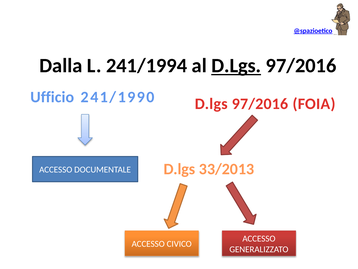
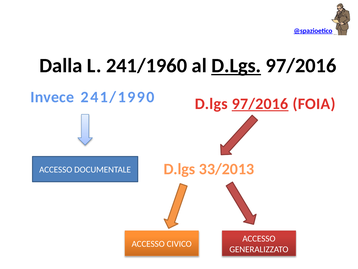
241/1994: 241/1994 -> 241/1960
Ufficio: Ufficio -> Invece
97/2016 at (260, 104) underline: none -> present
